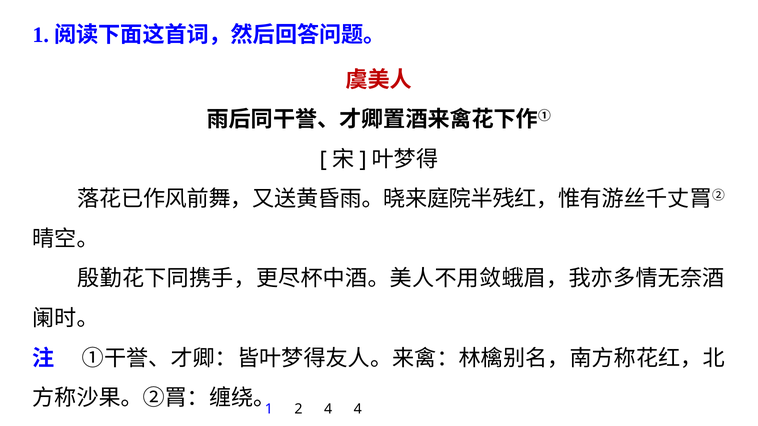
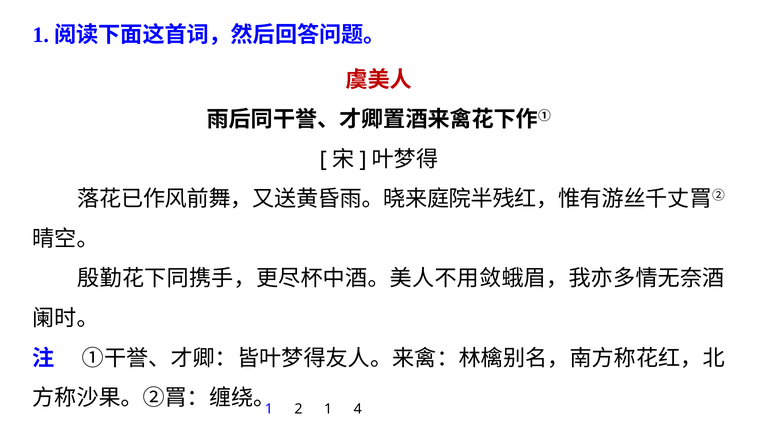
2 4: 4 -> 1
